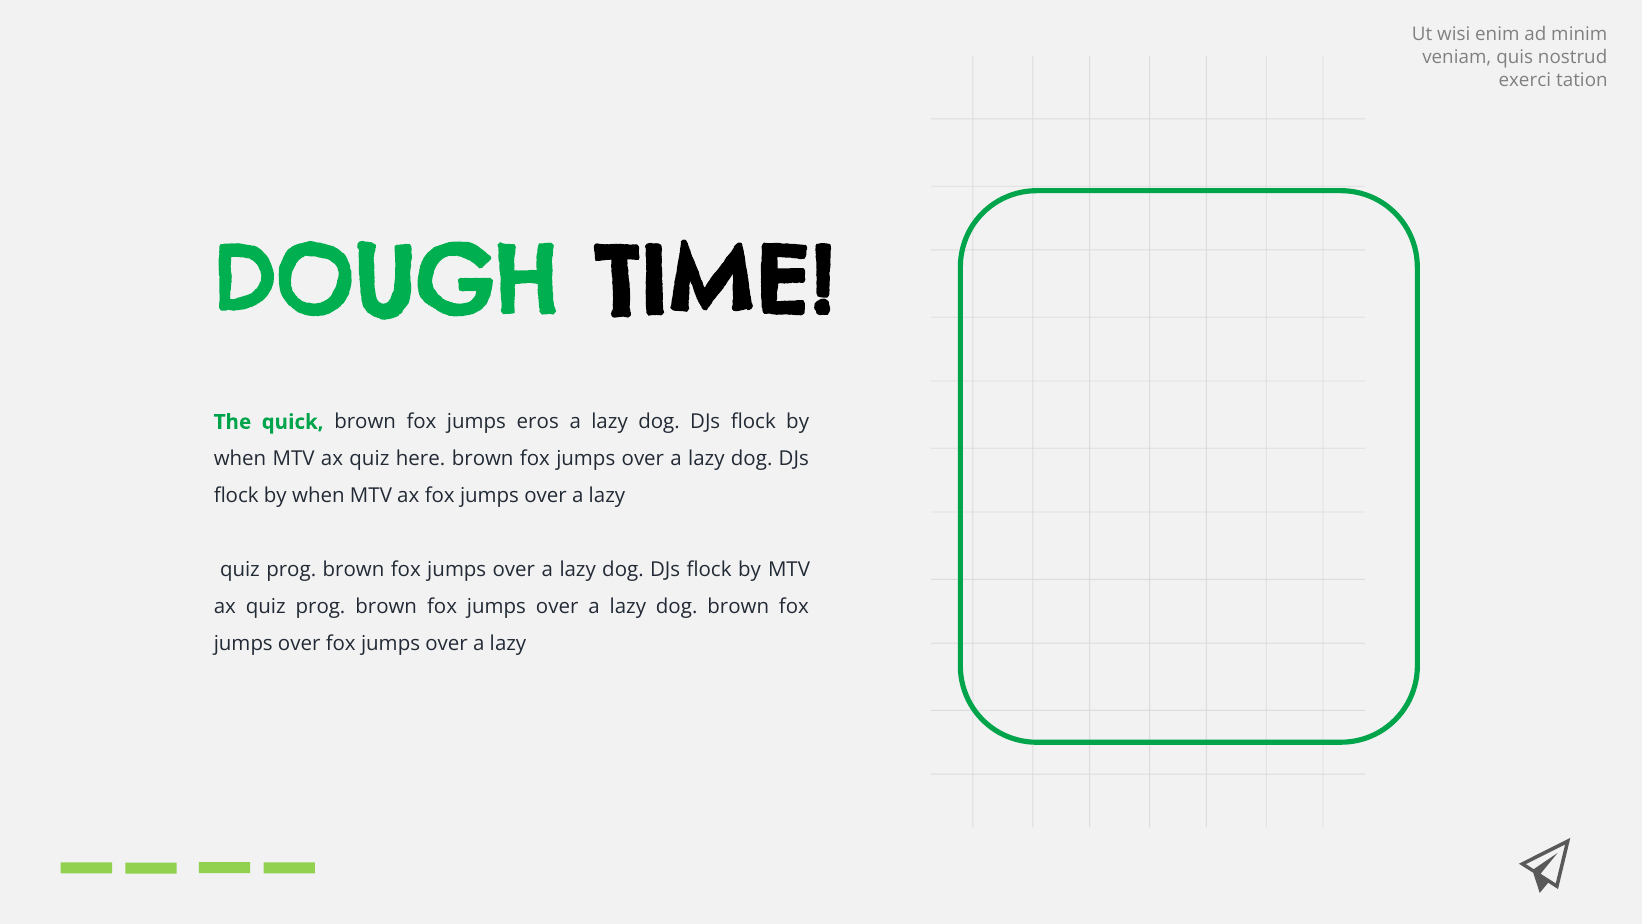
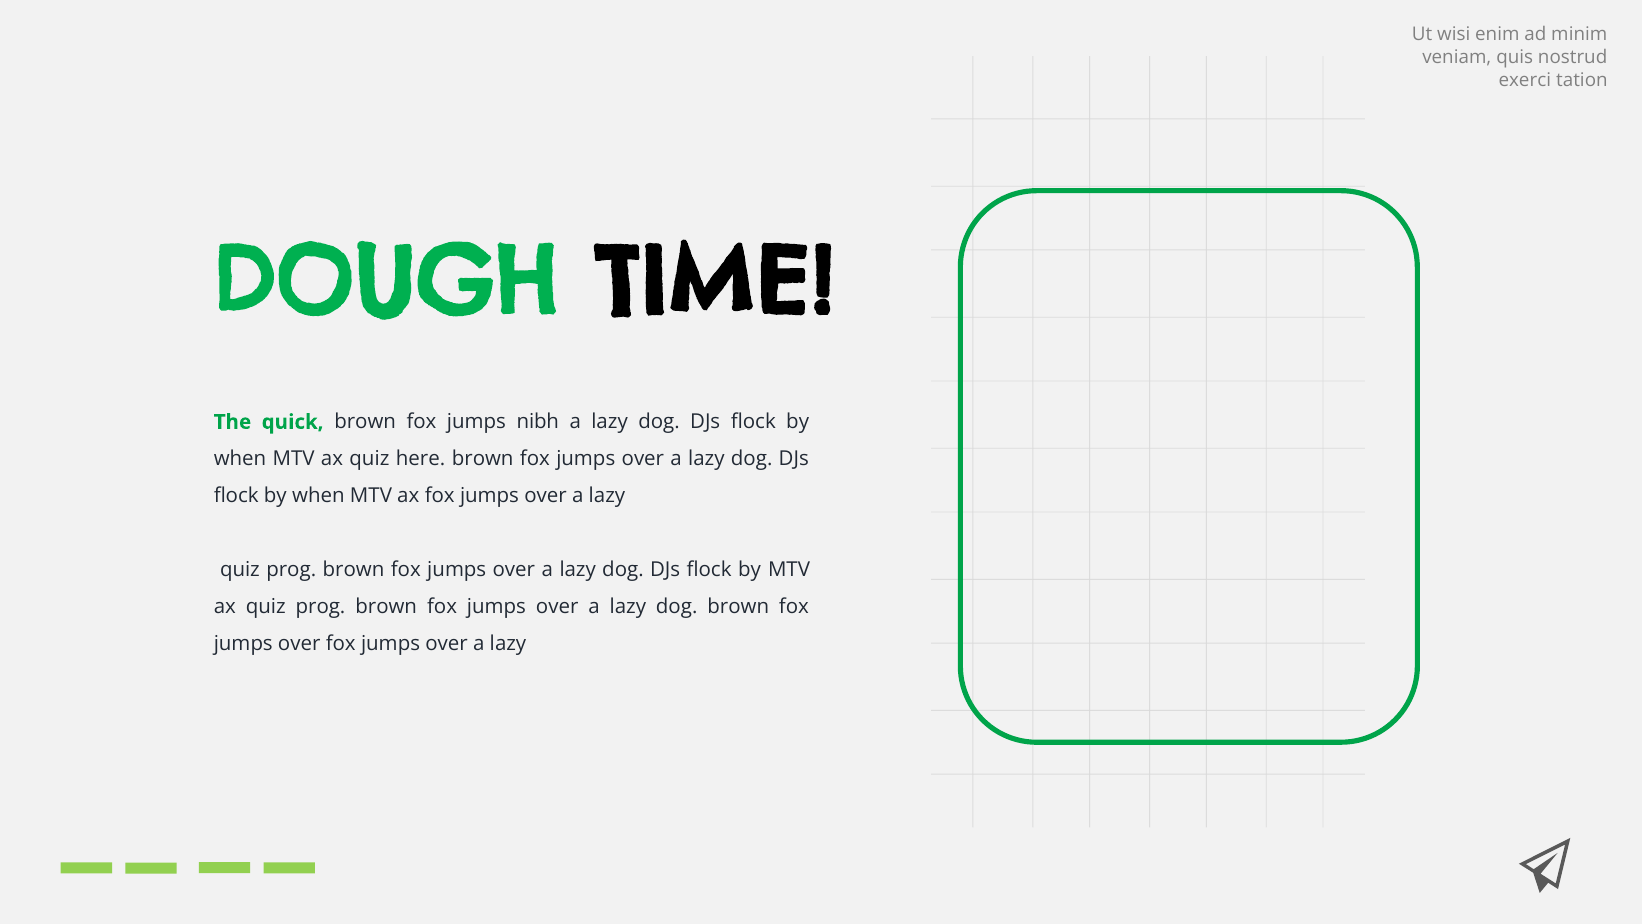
eros: eros -> nibh
